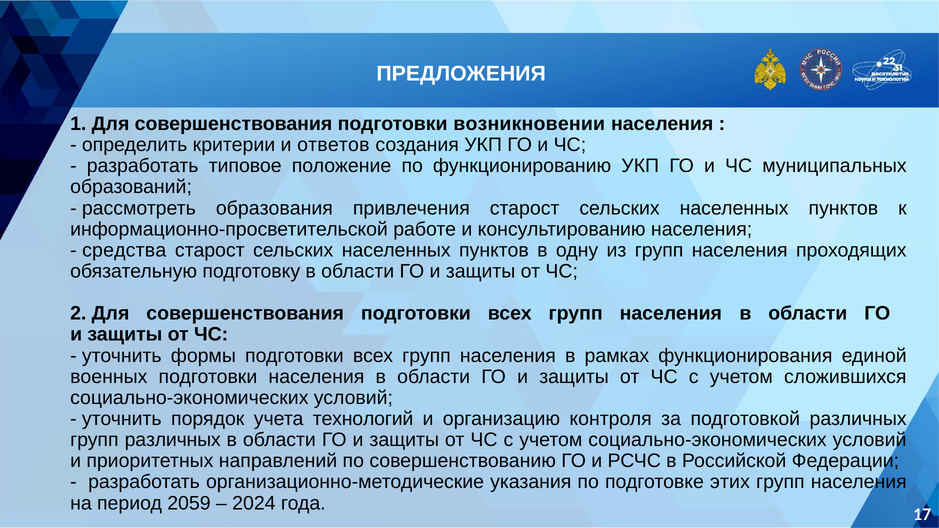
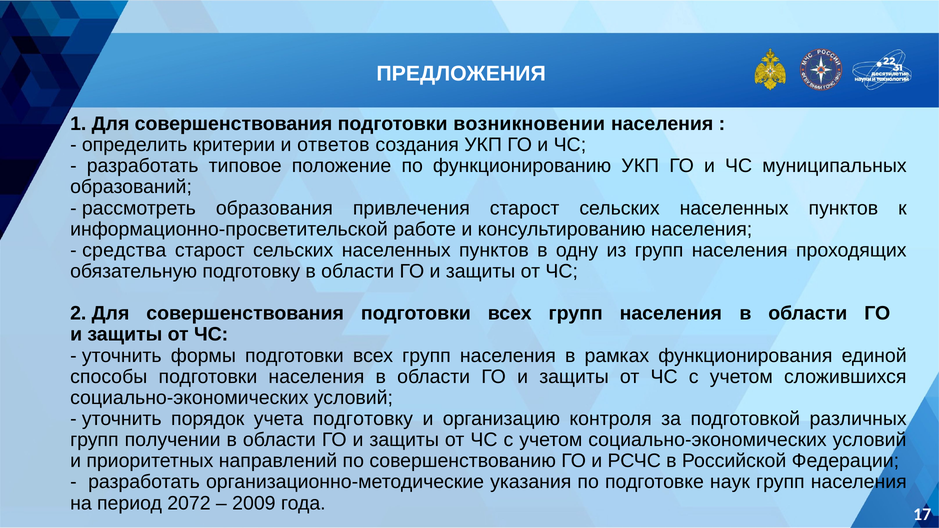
военных: военных -> способы
учета технологий: технологий -> подготовку
групп различных: различных -> получении
этих: этих -> наук
2059: 2059 -> 2072
2024: 2024 -> 2009
